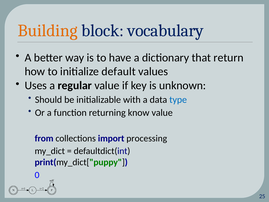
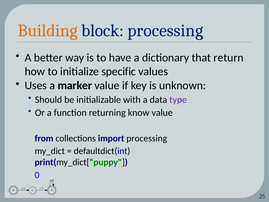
block vocabulary: vocabulary -> processing
default: default -> specific
regular: regular -> marker
type colour: blue -> purple
